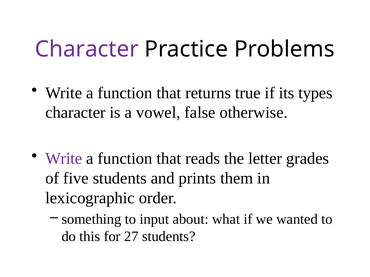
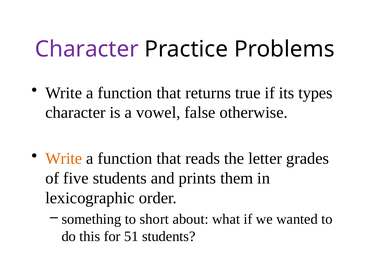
Write at (64, 159) colour: purple -> orange
input: input -> short
27: 27 -> 51
